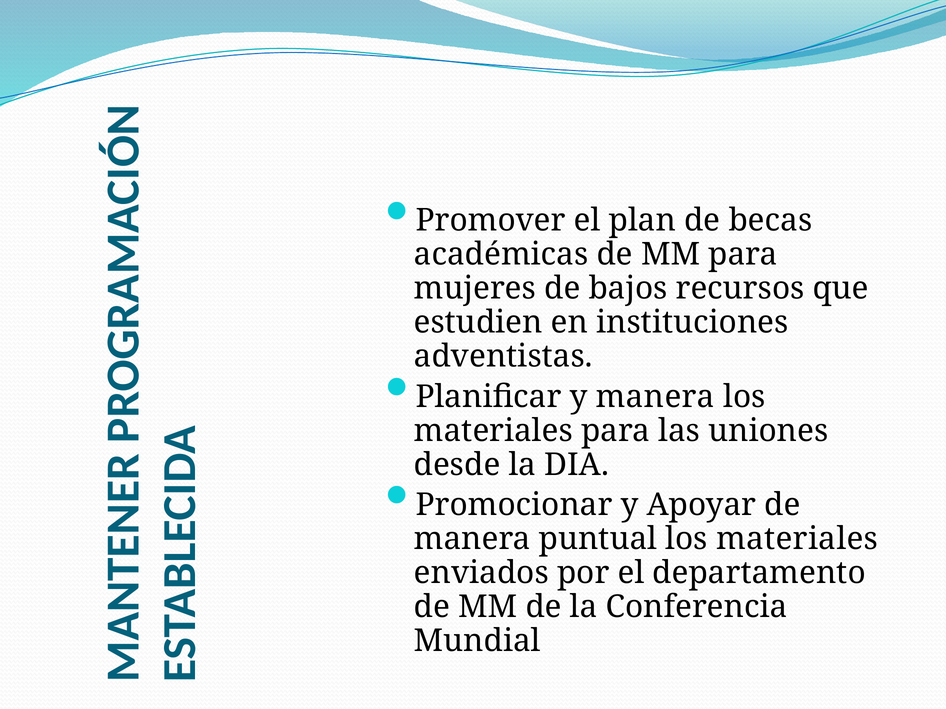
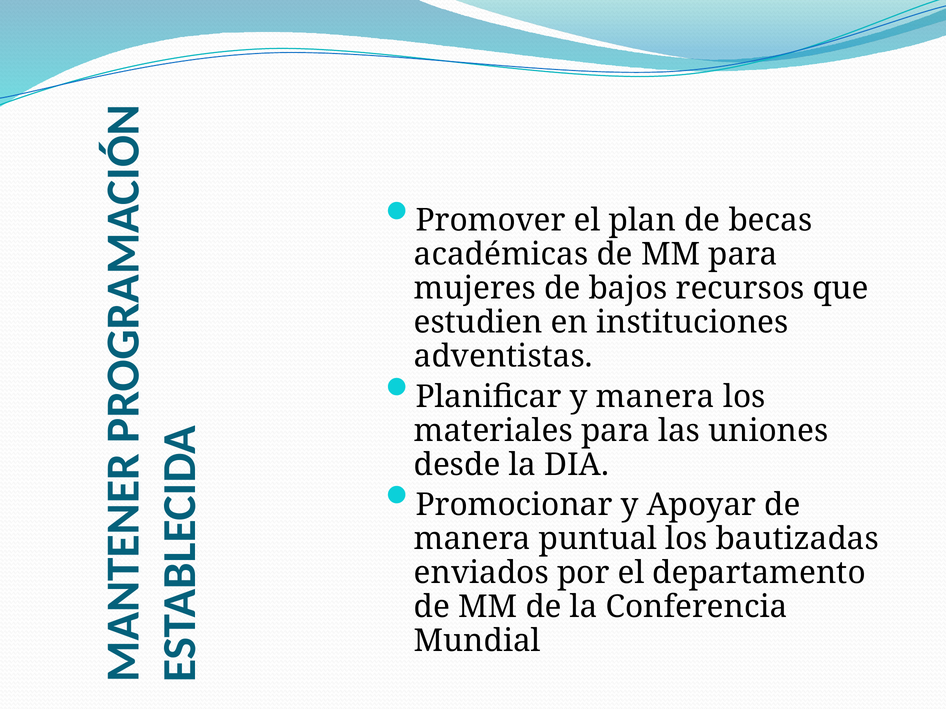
puntual los materiales: materiales -> bautizadas
